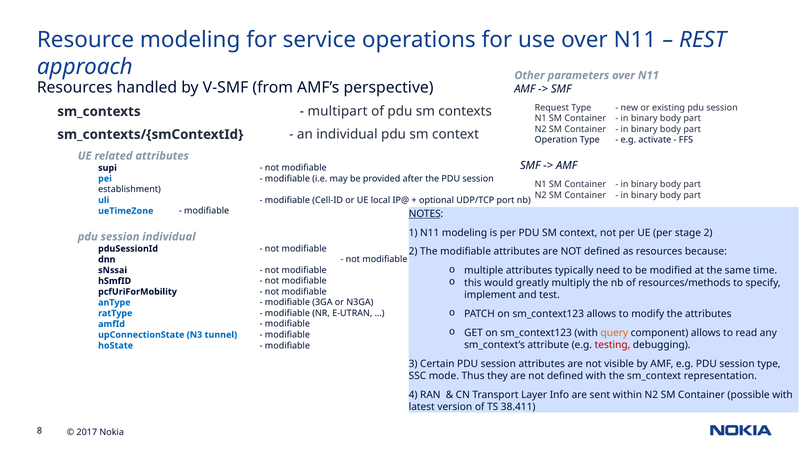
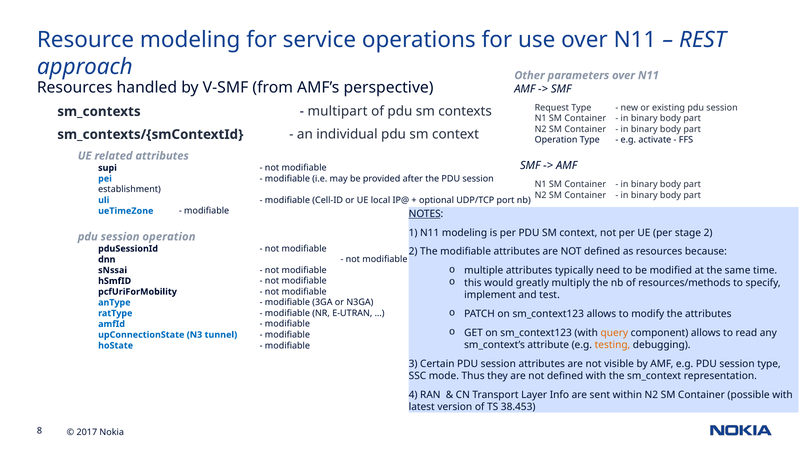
session individual: individual -> operation
testing colour: red -> orange
38.411: 38.411 -> 38.453
